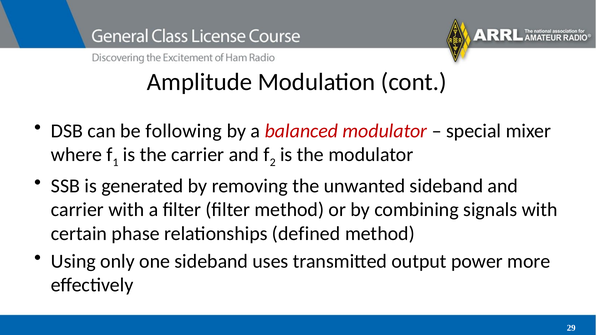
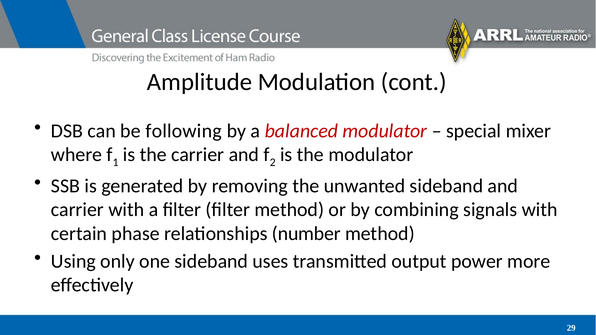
defined: defined -> number
